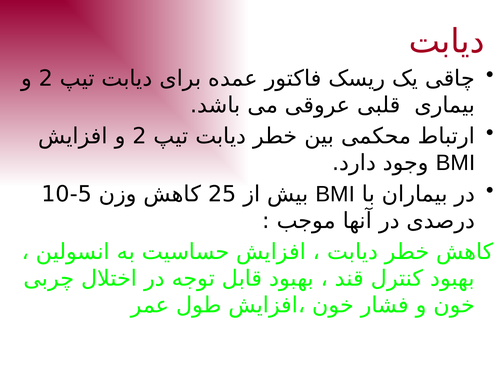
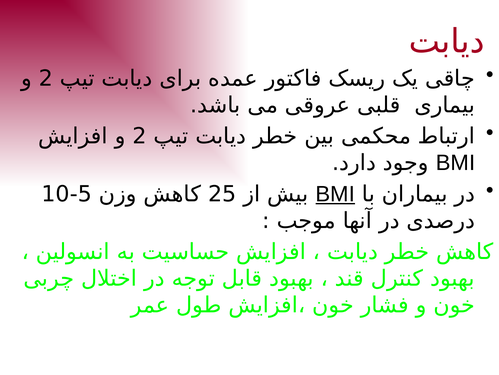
BMI at (335, 194) underline: none -> present
